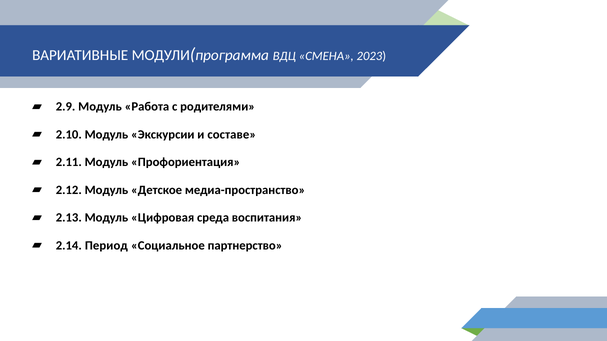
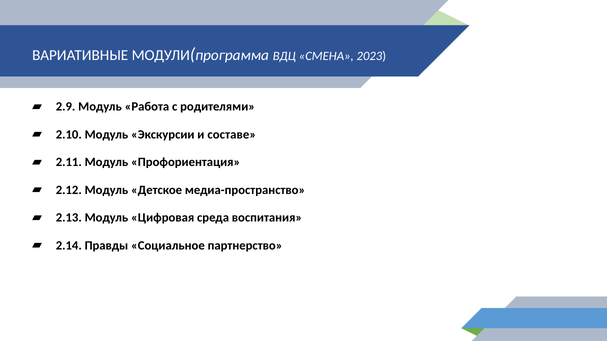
Период: Период -> Правды
